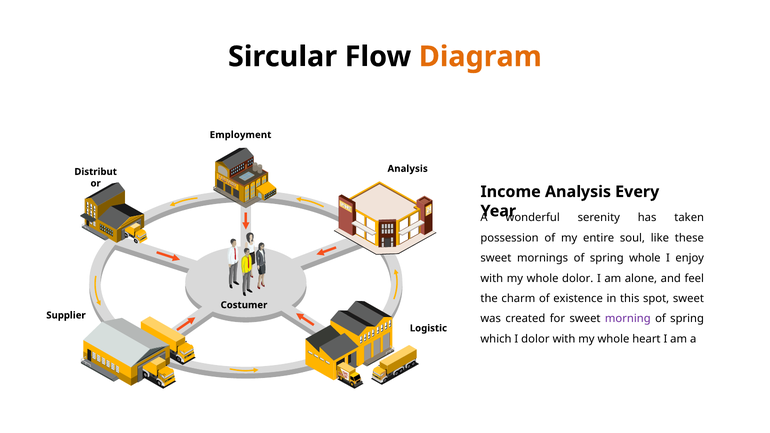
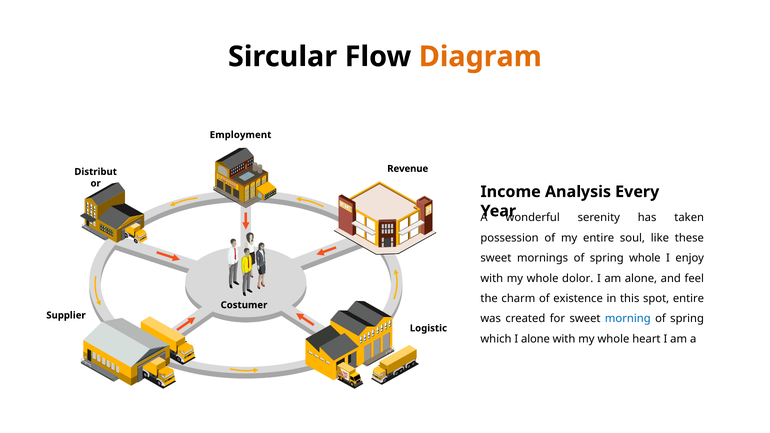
Analysis at (408, 169): Analysis -> Revenue
spot sweet: sweet -> entire
morning colour: purple -> blue
I dolor: dolor -> alone
